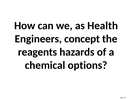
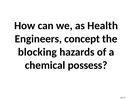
reagents: reagents -> blocking
options: options -> possess
